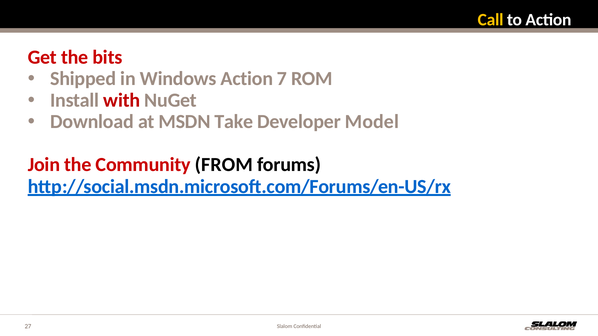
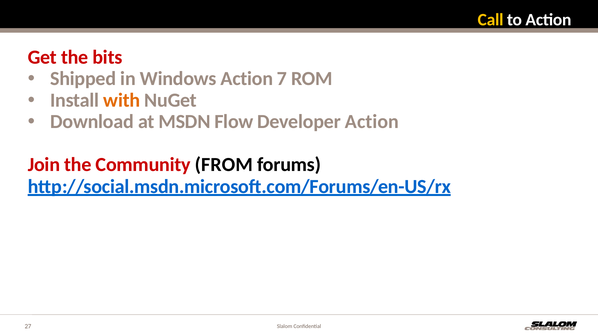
with colour: red -> orange
Take: Take -> Flow
Developer Model: Model -> Action
